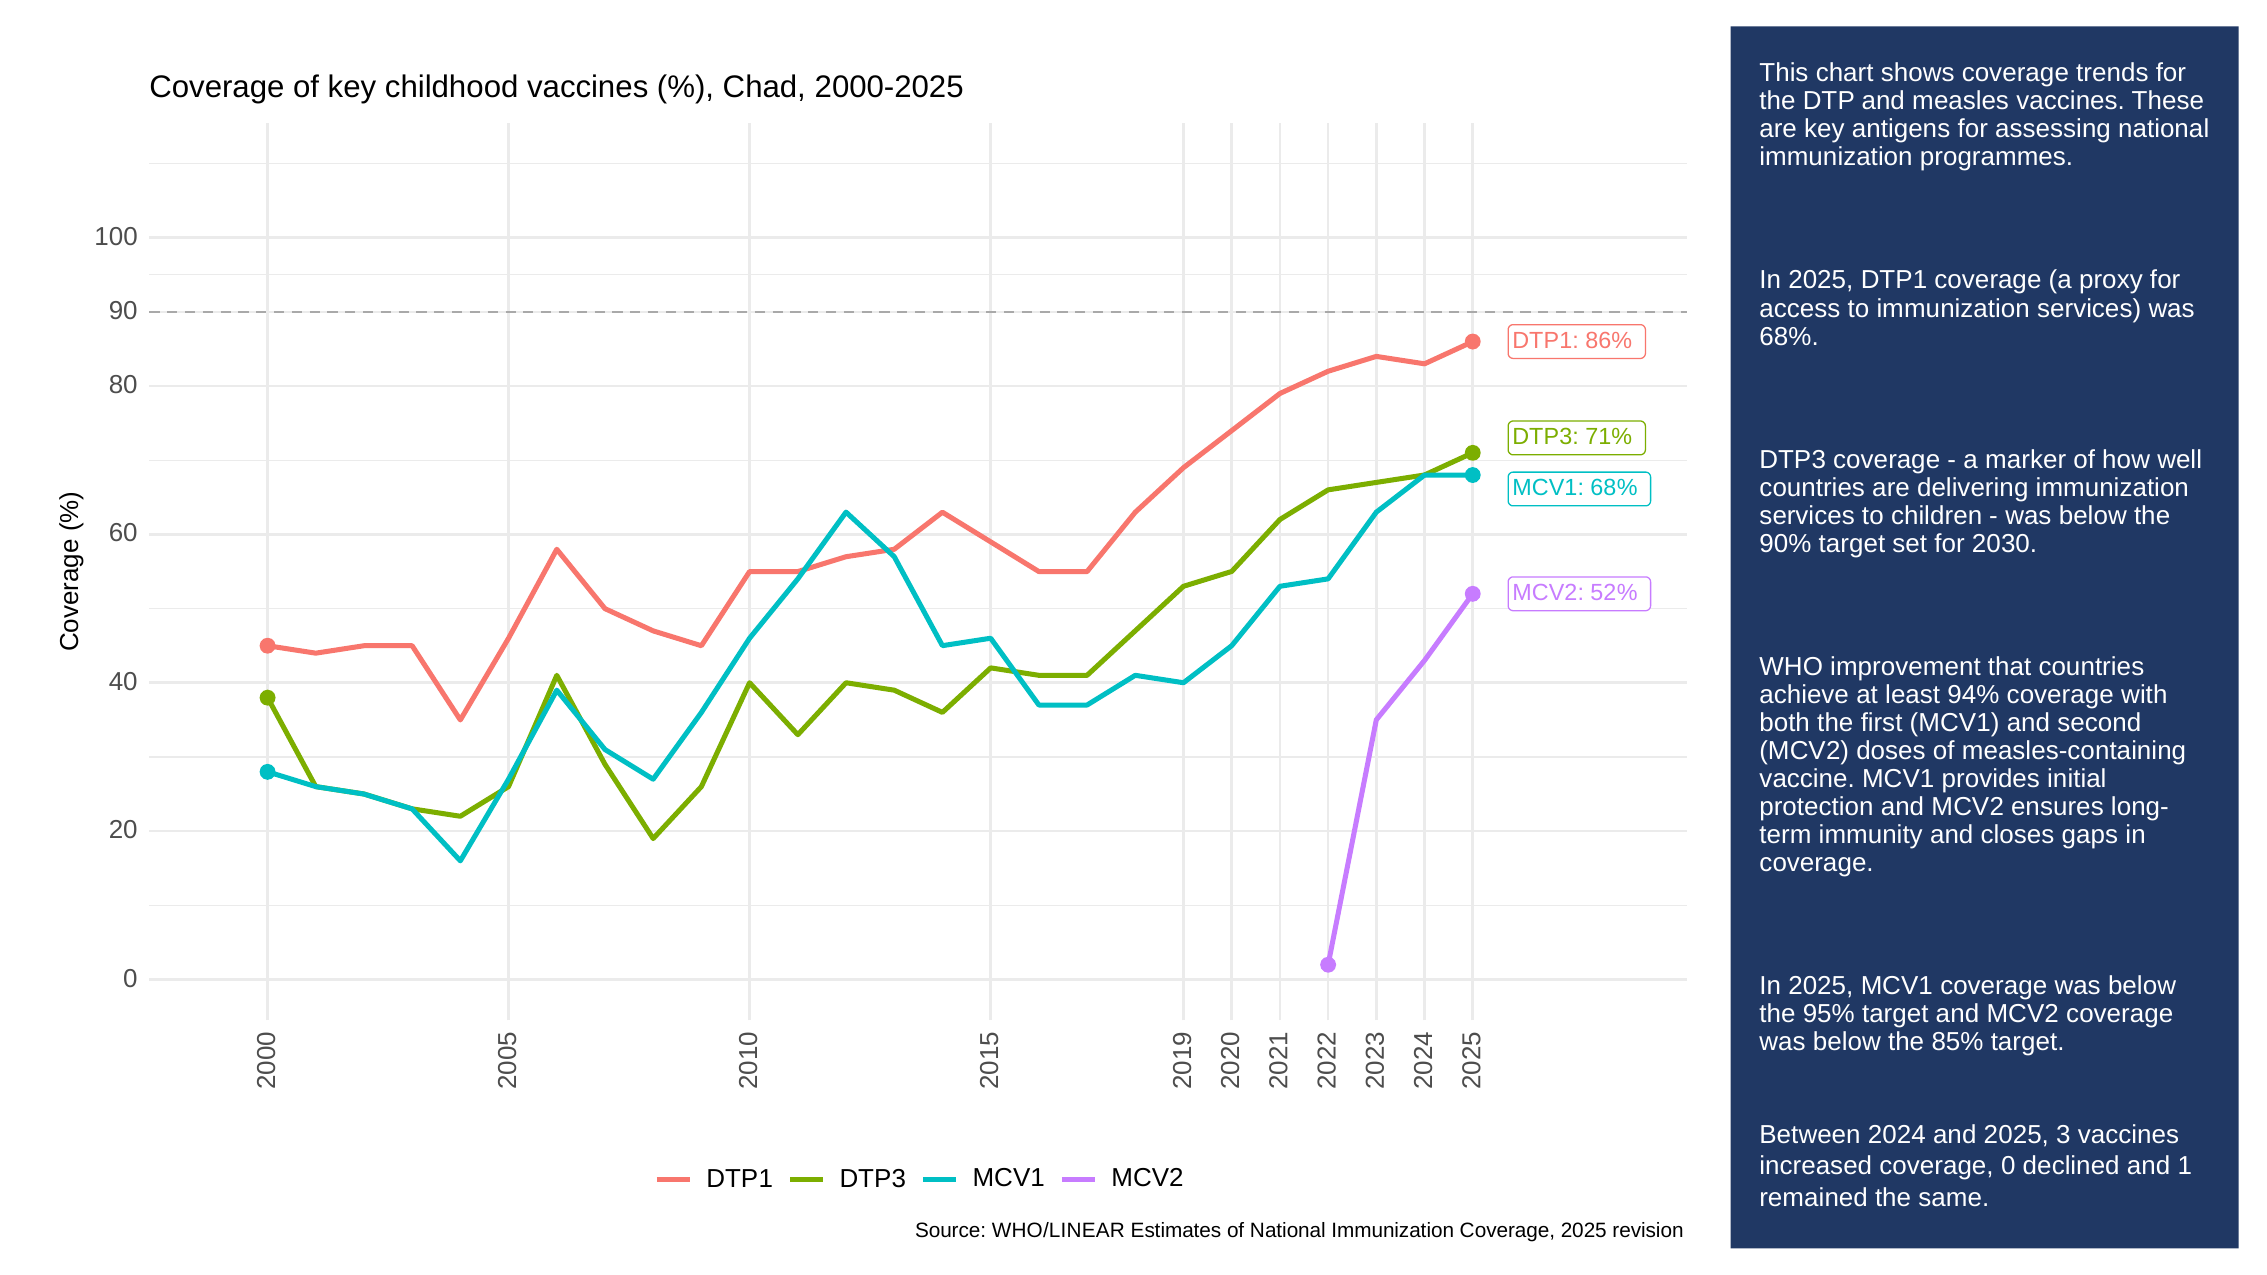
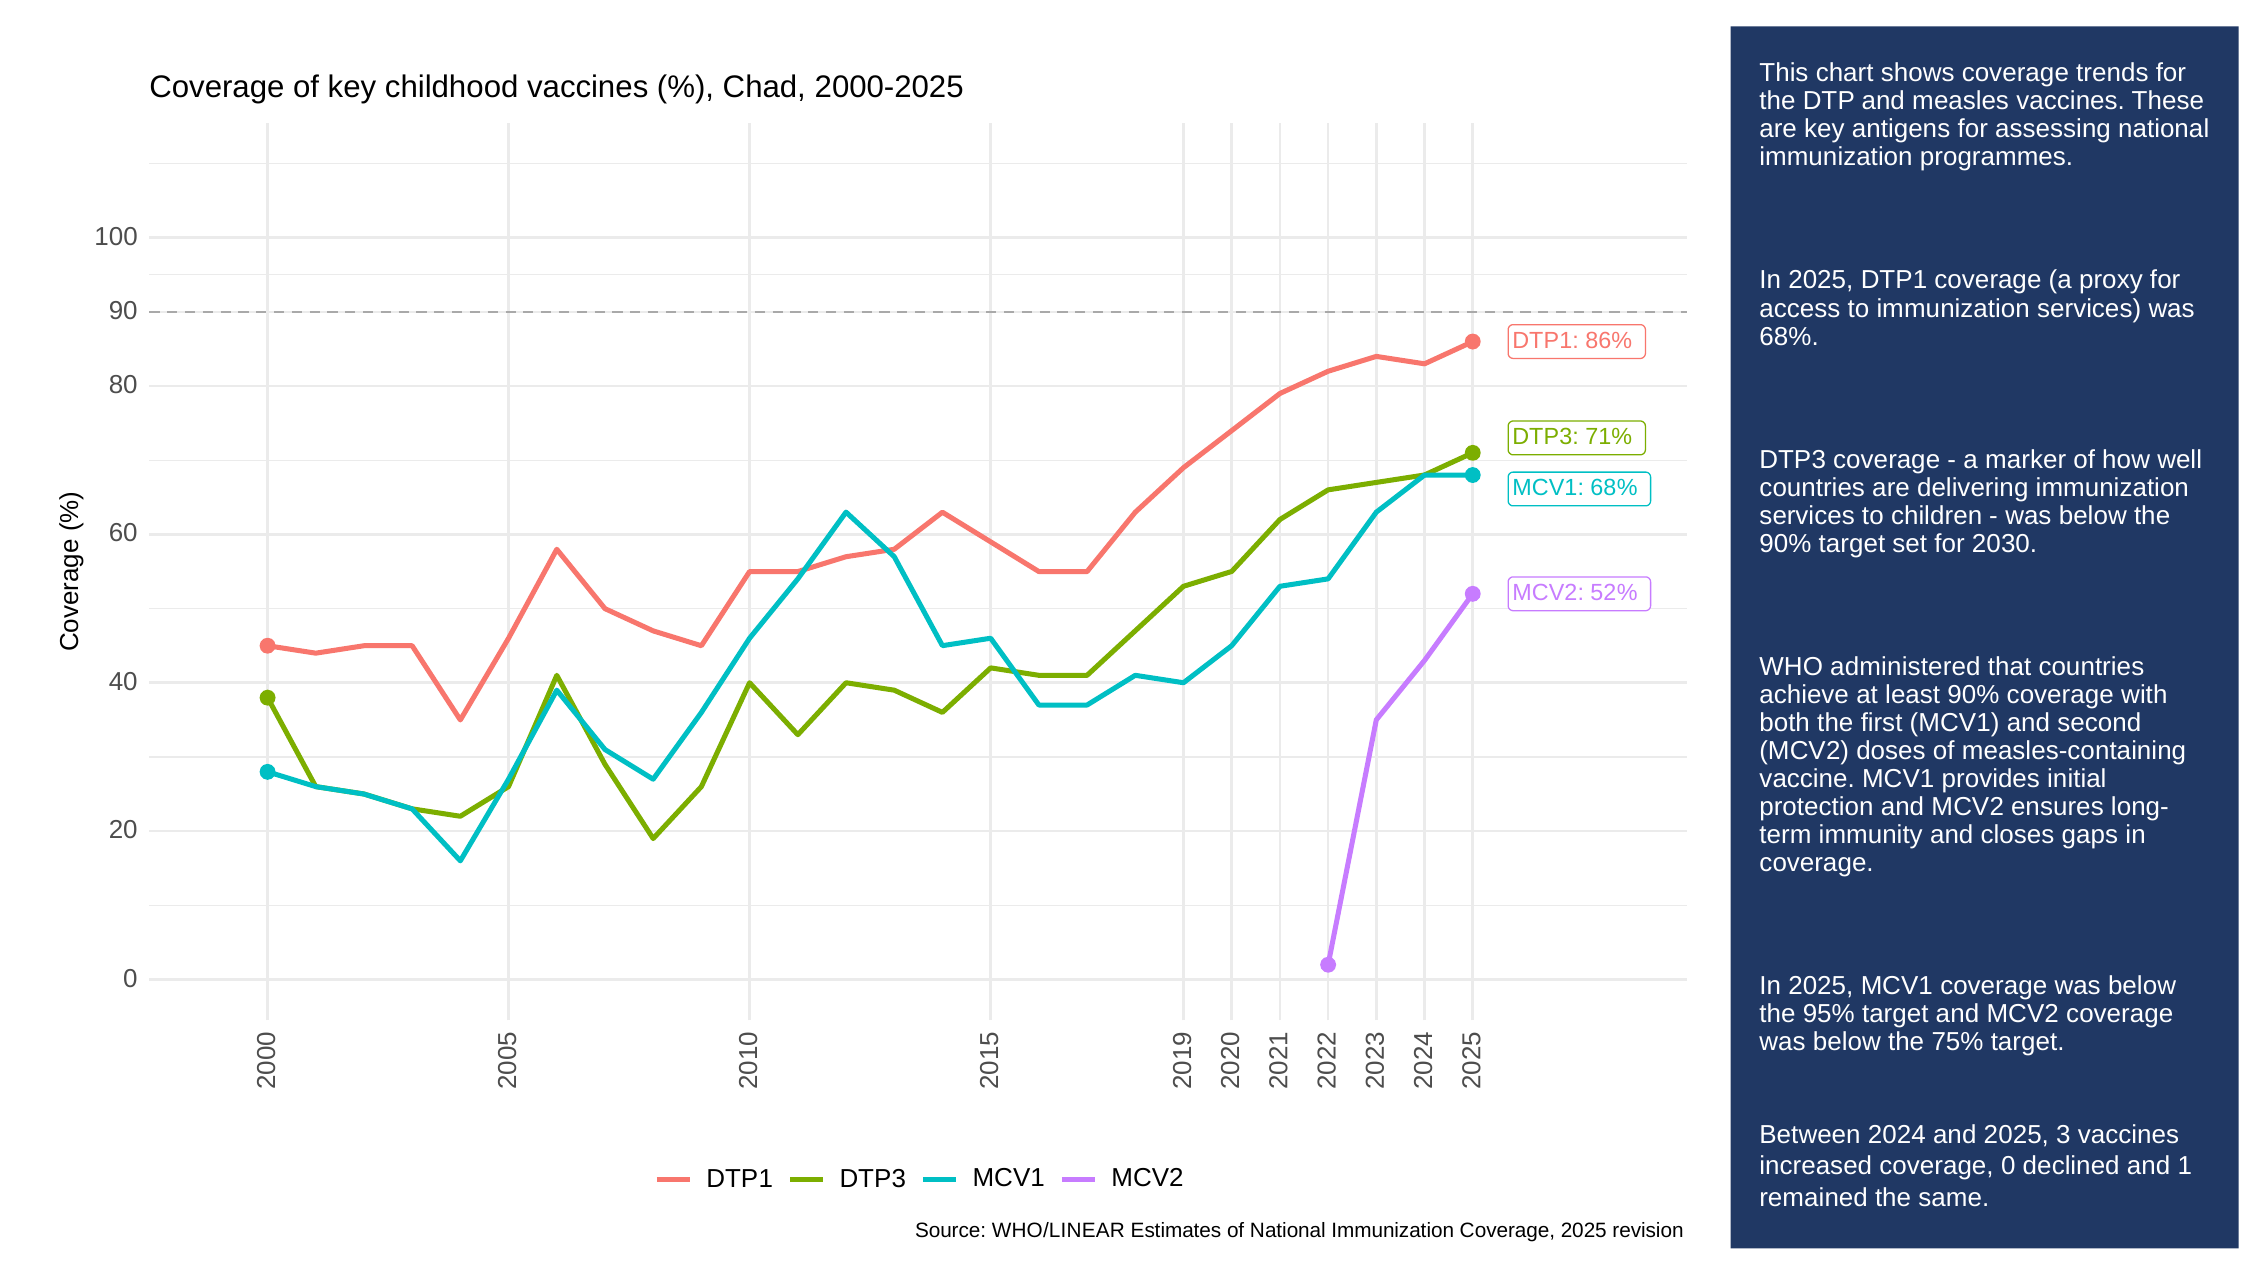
improvement: improvement -> administered
least 94%: 94% -> 90%
85%: 85% -> 75%
